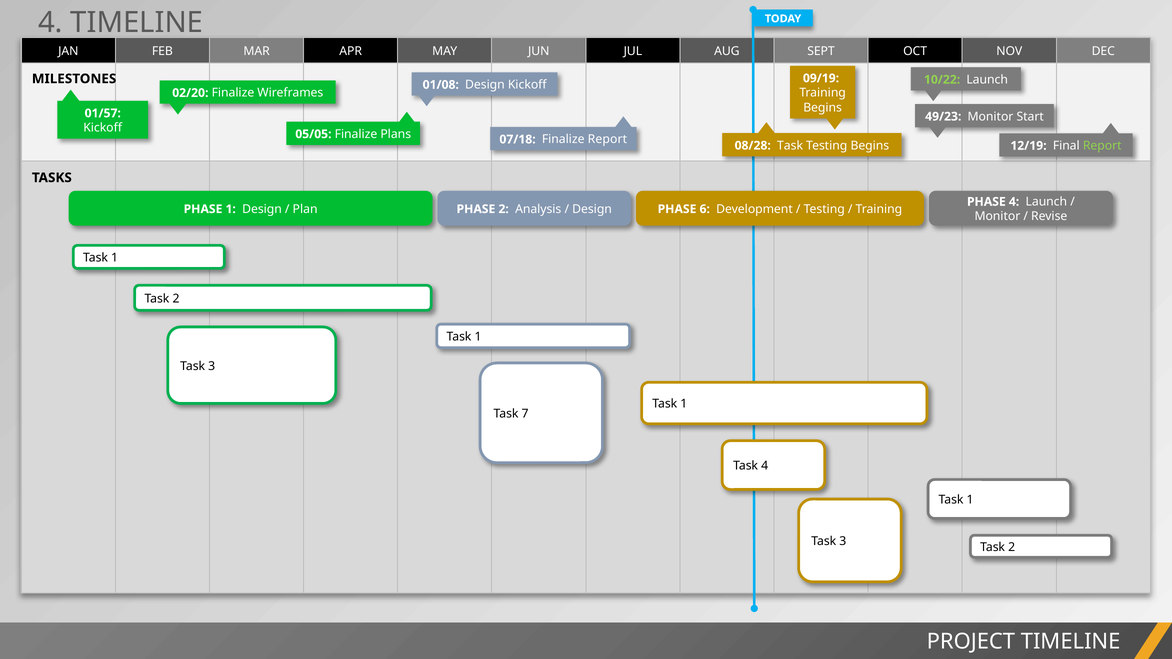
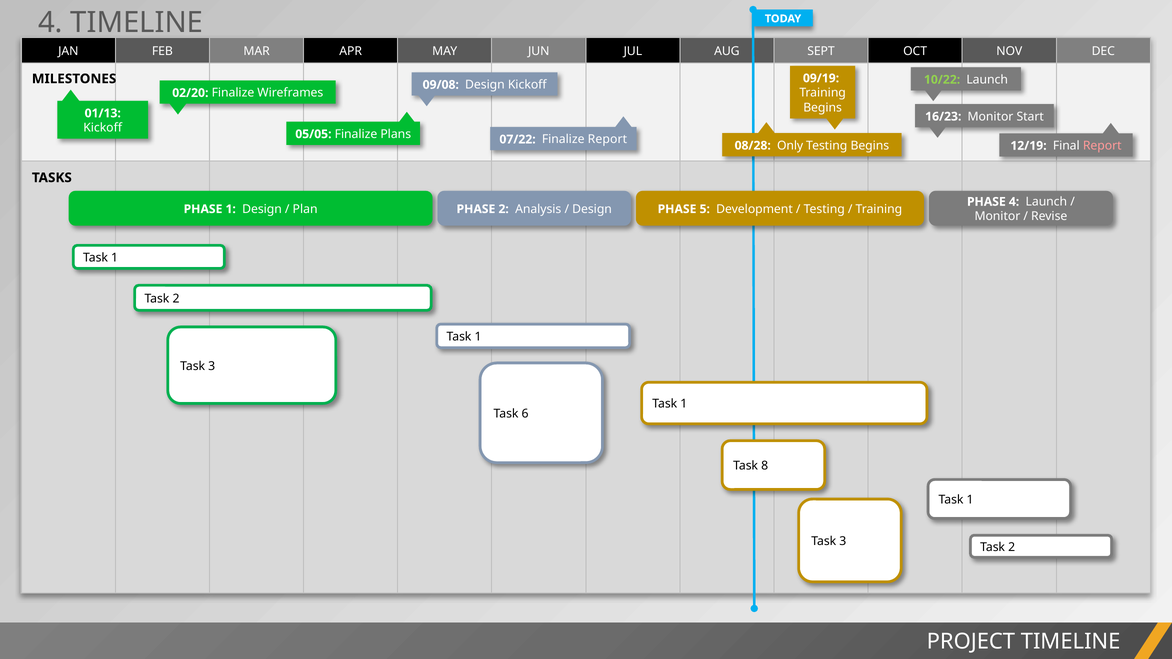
01/08: 01/08 -> 09/08
01/57: 01/57 -> 01/13
49/23: 49/23 -> 16/23
07/18: 07/18 -> 07/22
08/28 Task: Task -> Only
Report at (1102, 146) colour: light green -> pink
6: 6 -> 5
7: 7 -> 6
Task 4: 4 -> 8
